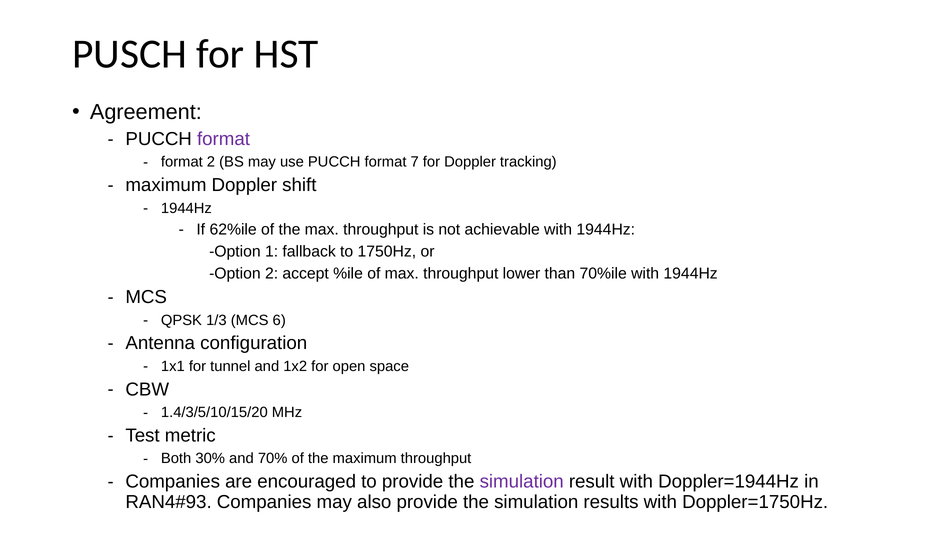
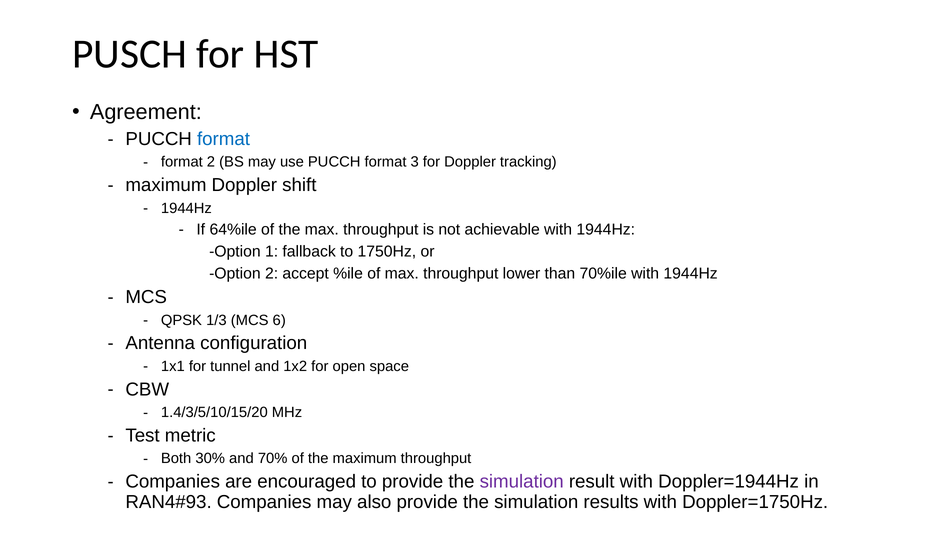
format at (224, 139) colour: purple -> blue
7: 7 -> 3
62%ile: 62%ile -> 64%ile
